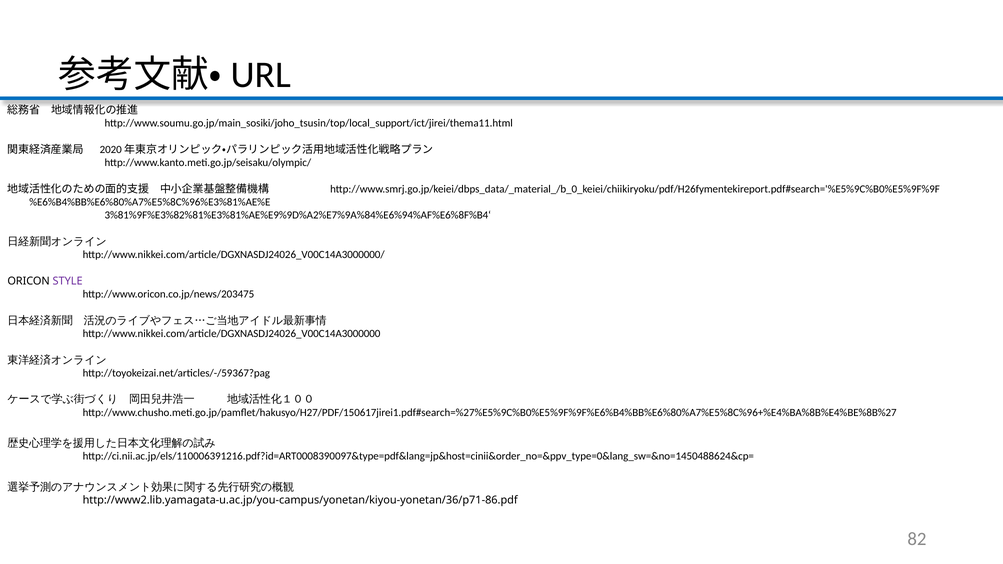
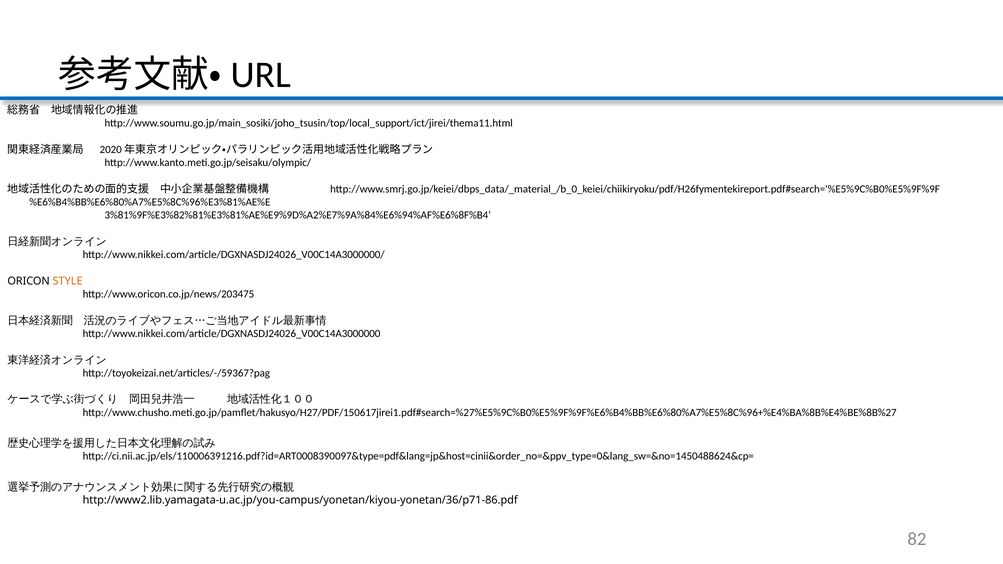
STYLE colour: purple -> orange
